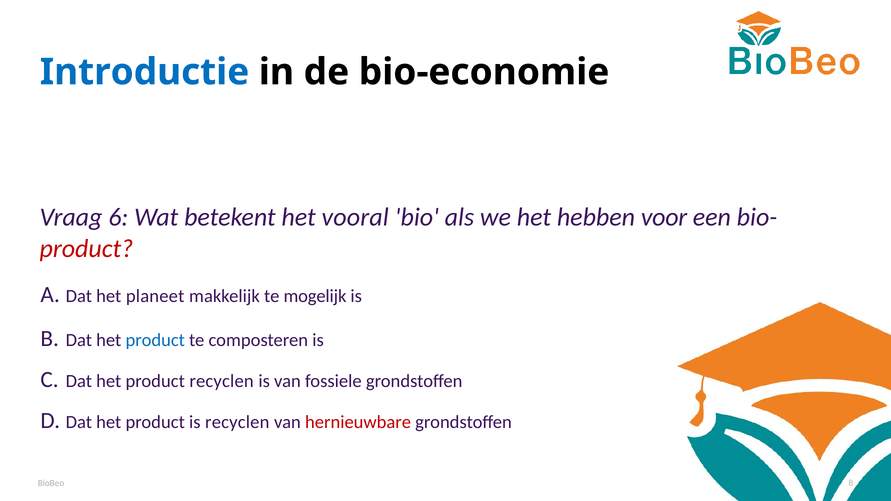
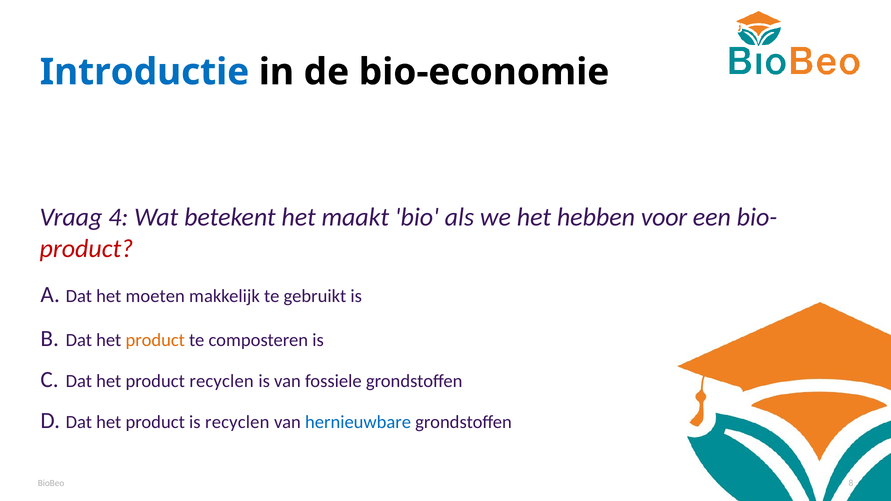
6: 6 -> 4
vooral: vooral -> maakt
planeet: planeet -> moeten
mogelijk: mogelijk -> gebruikt
product at (155, 340) colour: blue -> orange
hernieuwbare colour: red -> blue
